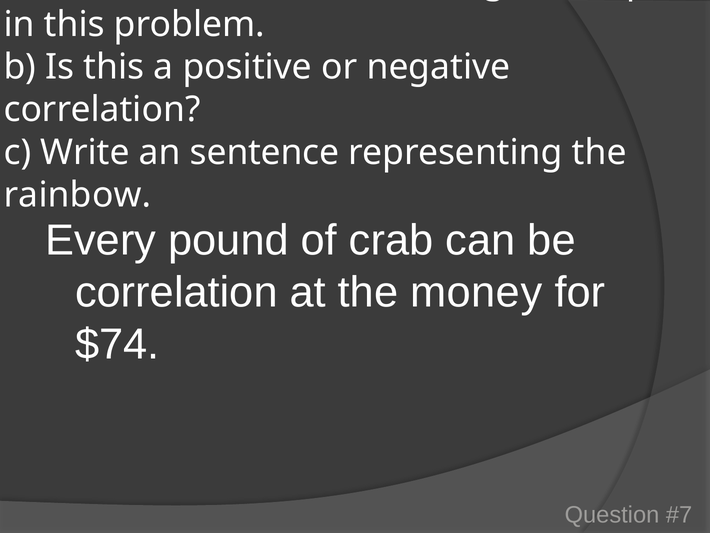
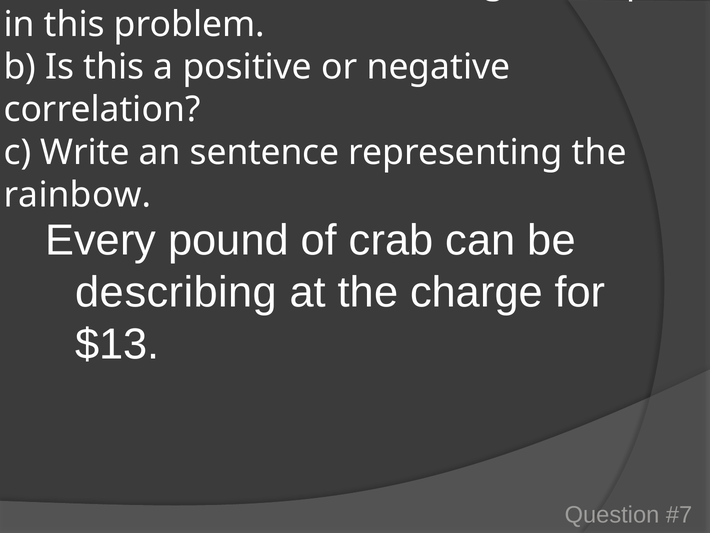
correlation at (176, 292): correlation -> describing
money: money -> charge
$74: $74 -> $13
